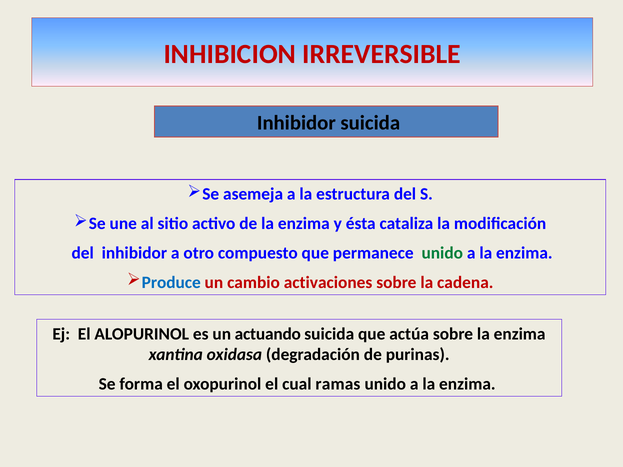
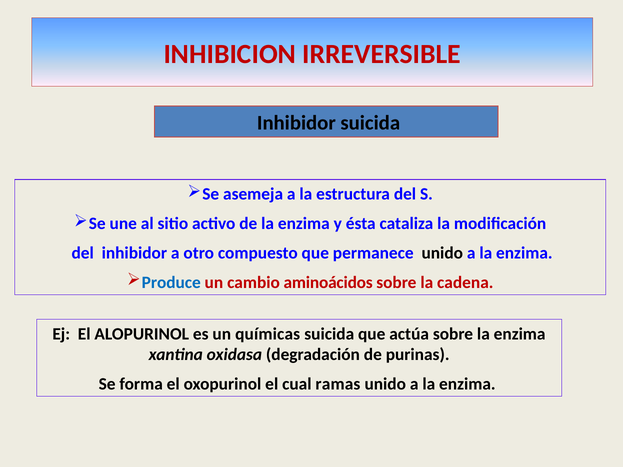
unido at (442, 253) colour: green -> black
activaciones: activaciones -> aminoácidos
actuando: actuando -> químicas
